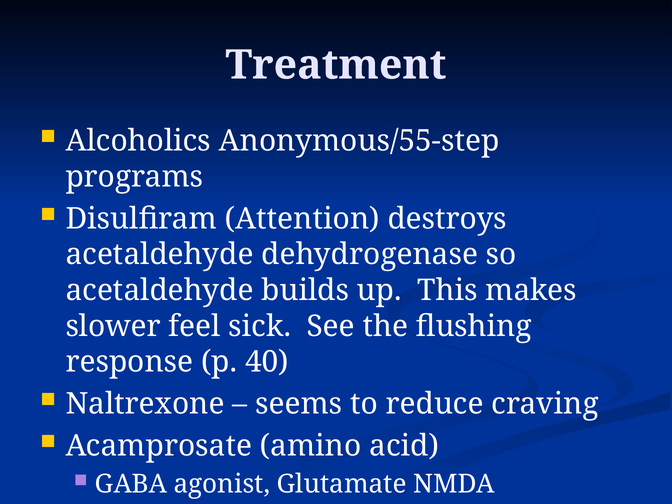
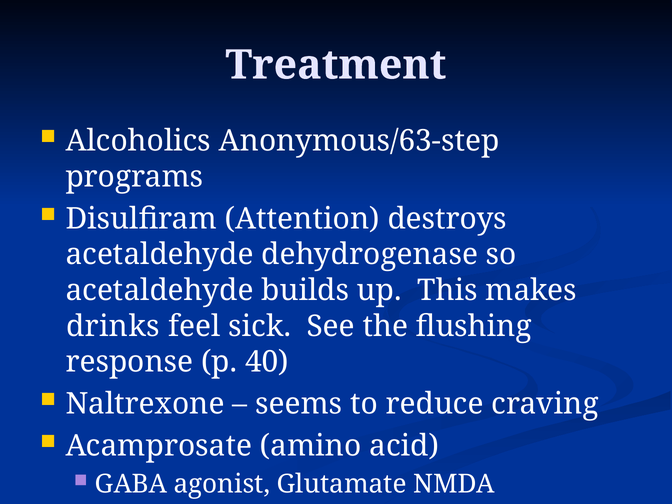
Anonymous/55-step: Anonymous/55-step -> Anonymous/63-step
slower: slower -> drinks
